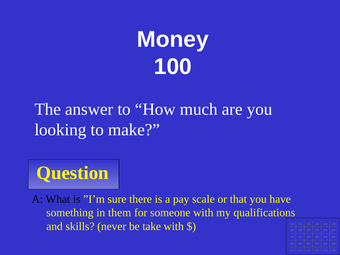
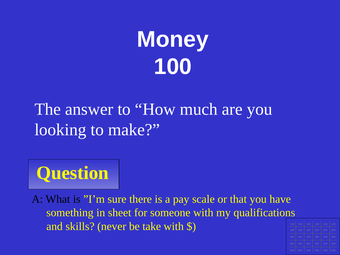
them: them -> sheet
